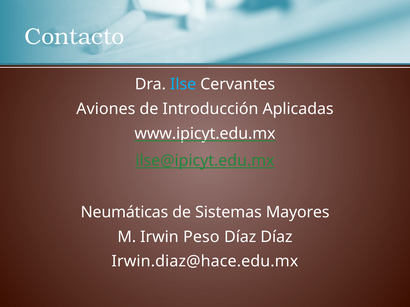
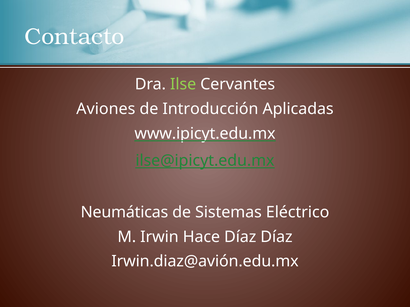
Ilse colour: light blue -> light green
Mayores: Mayores -> Eléctrico
Peso: Peso -> Hace
Irwin.diaz@hace.edu.mx: Irwin.diaz@hace.edu.mx -> Irwin.diaz@avión.edu.mx
